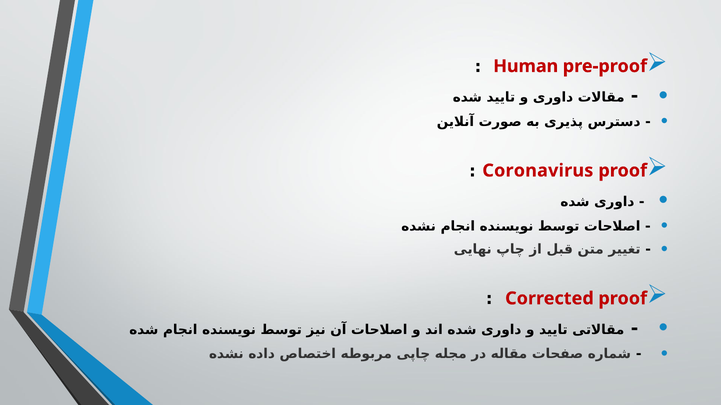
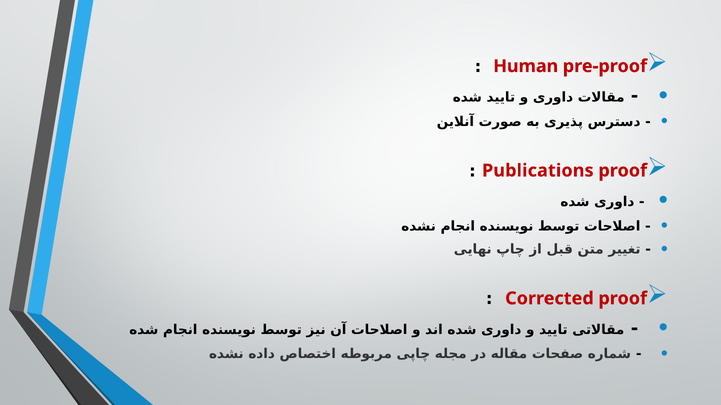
Coronavirus: Coronavirus -> Publications
